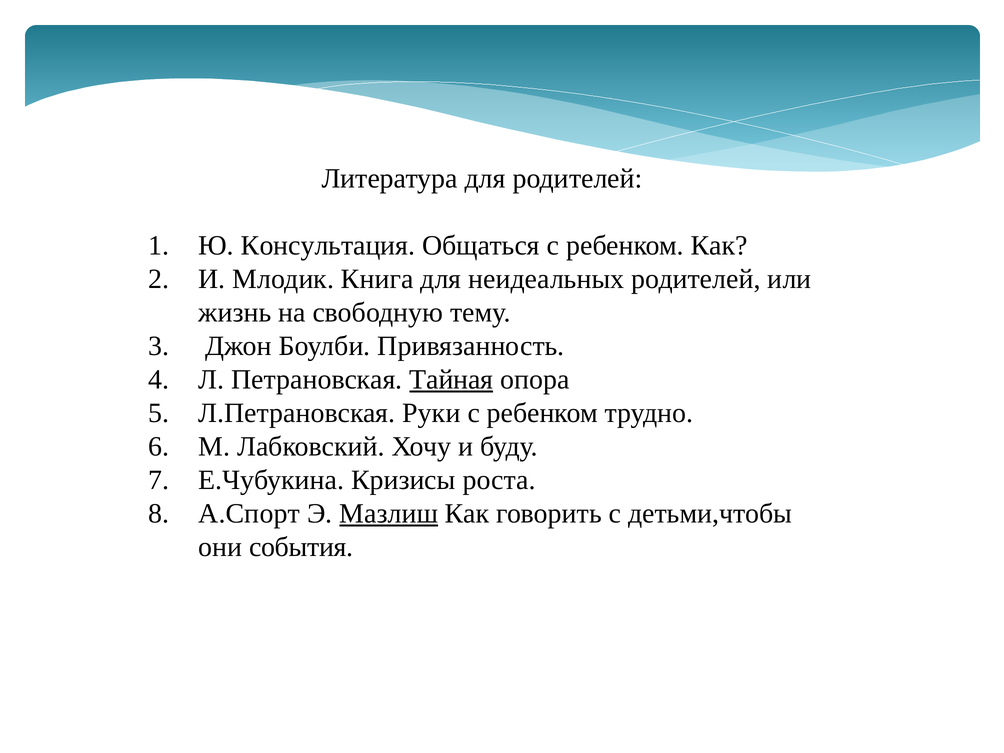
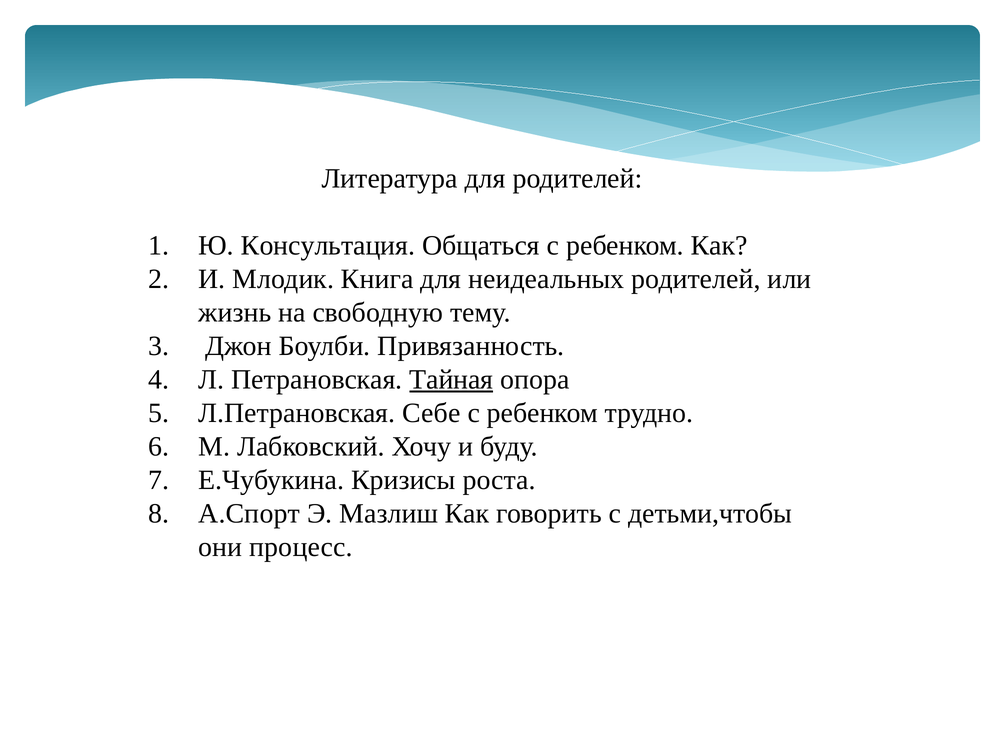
Руки: Руки -> Себе
Мазлиш underline: present -> none
события: события -> процесс
